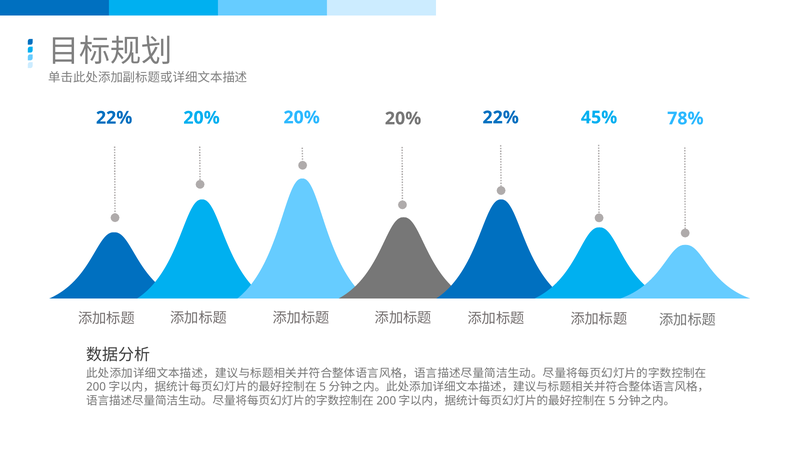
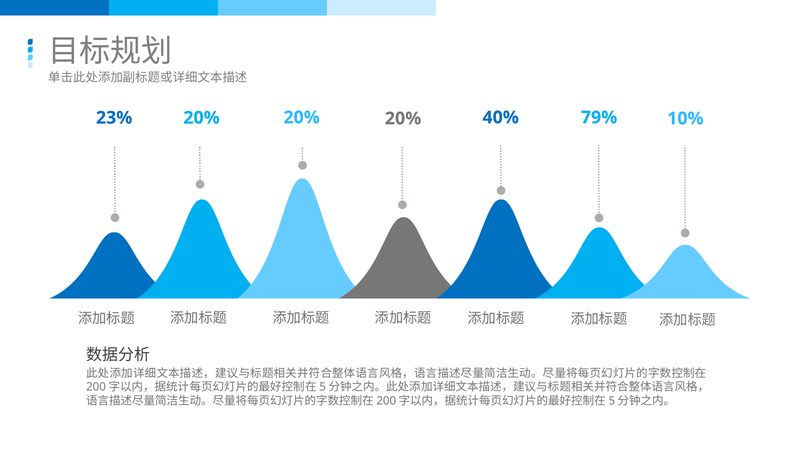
22% at (501, 117): 22% -> 40%
45%: 45% -> 79%
22% at (114, 118): 22% -> 23%
78%: 78% -> 10%
